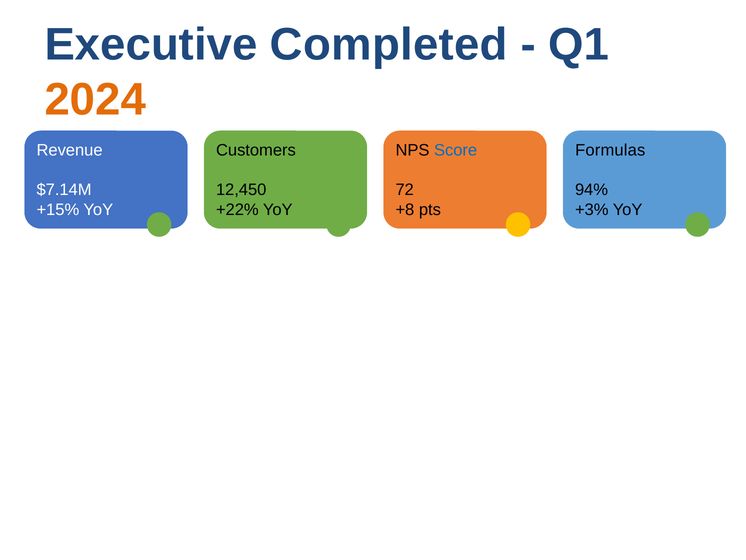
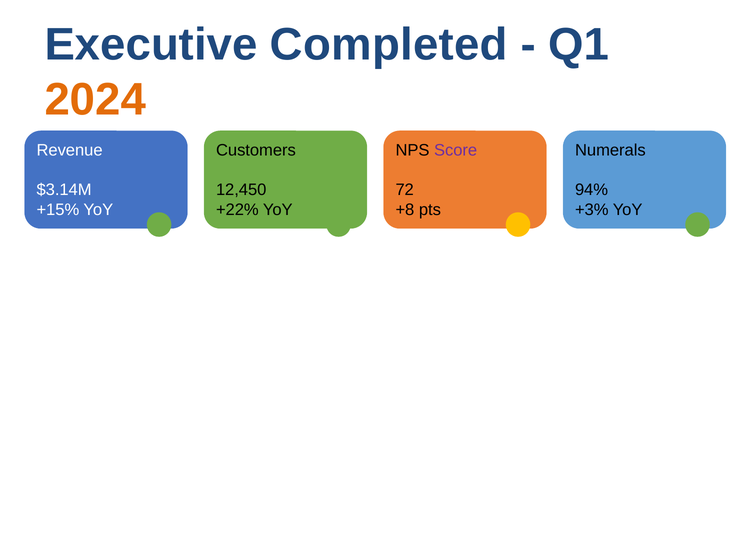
Score colour: blue -> purple
Formulas: Formulas -> Numerals
$7.14M: $7.14M -> $3.14M
